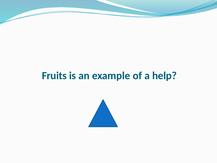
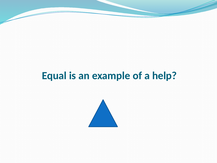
Fruits: Fruits -> Equal
